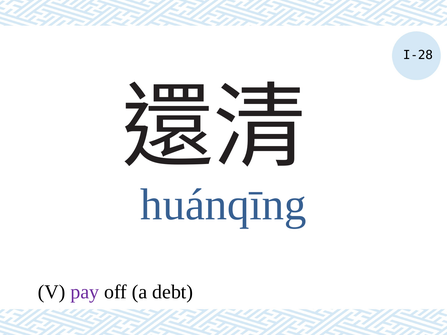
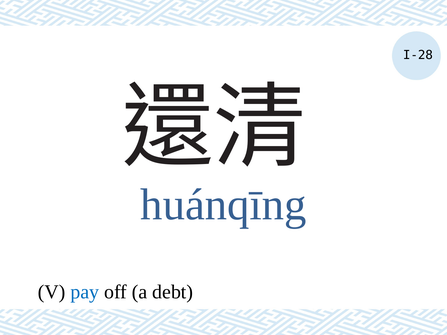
pay colour: purple -> blue
